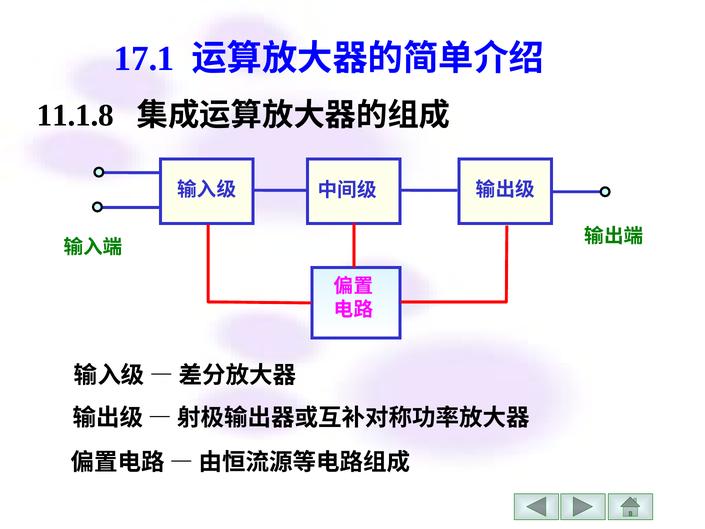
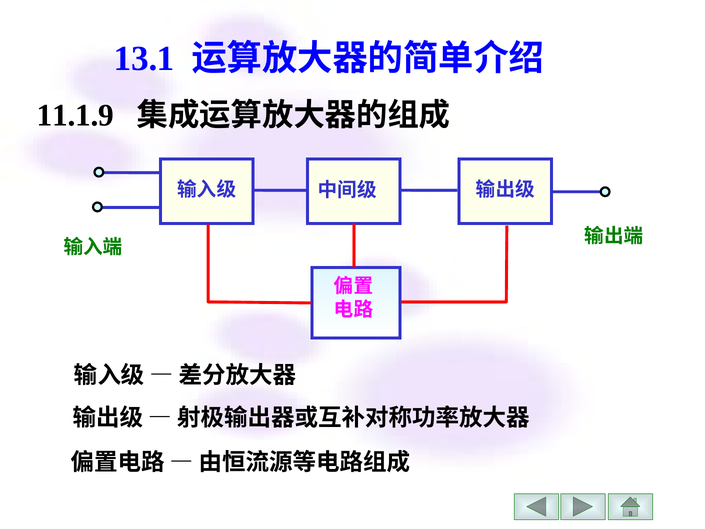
17.1: 17.1 -> 13.1
11.1.8: 11.1.8 -> 11.1.9
